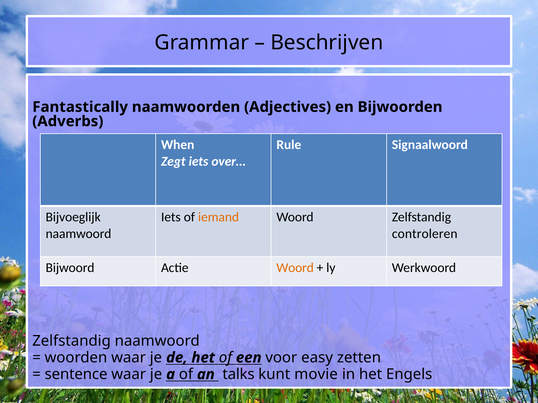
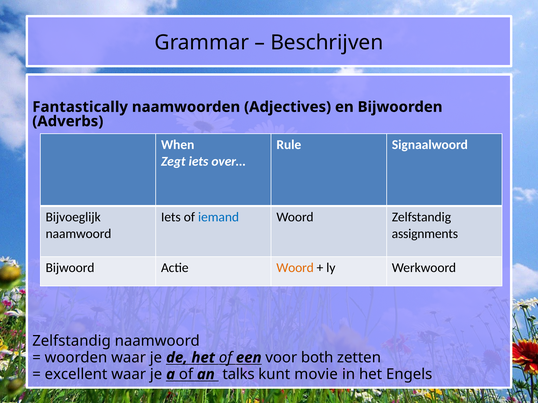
iemand colour: orange -> blue
controleren: controleren -> assignments
easy: easy -> both
sentence: sentence -> excellent
